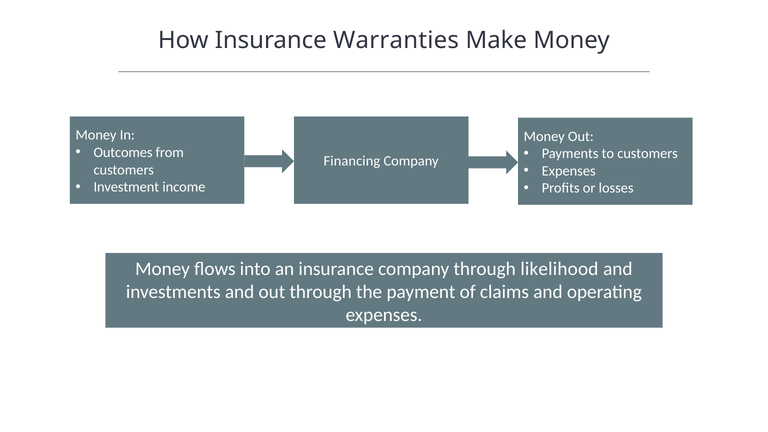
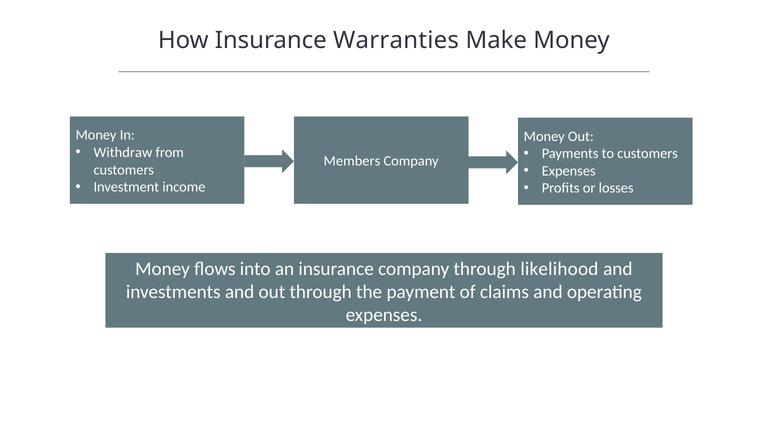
Outcomes: Outcomes -> Withdraw
Financing: Financing -> Members
